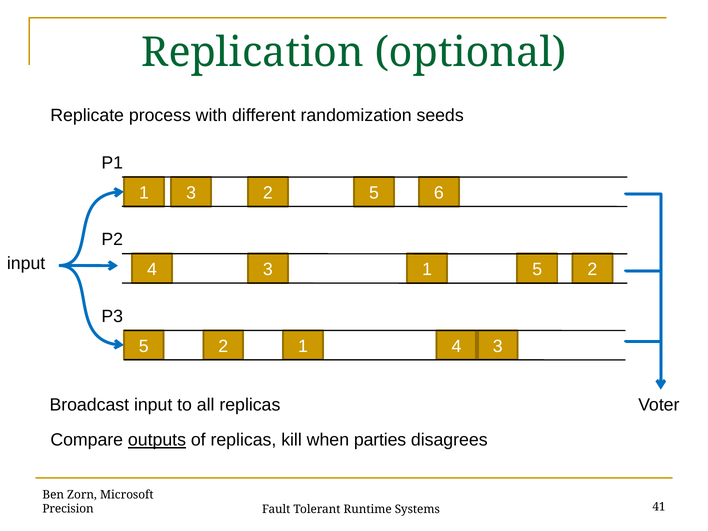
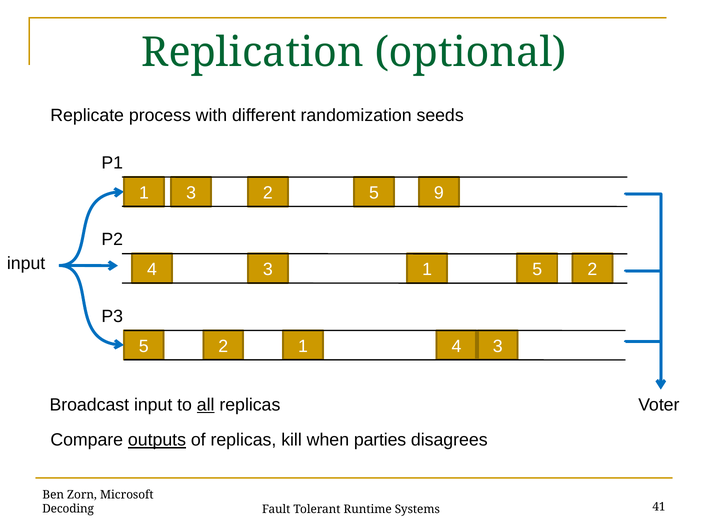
6: 6 -> 9
all underline: none -> present
Precision: Precision -> Decoding
